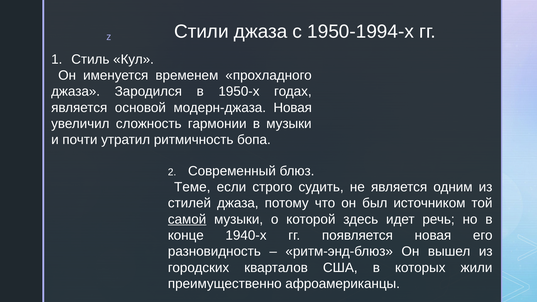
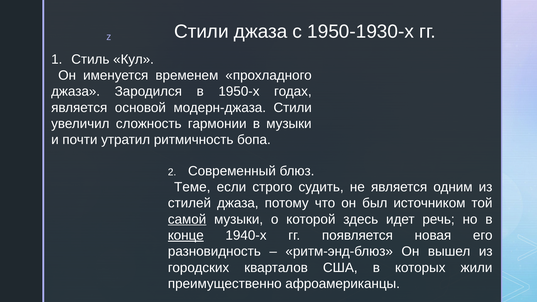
1950-1994-х: 1950-1994-х -> 1950-1930-х
модерн-джаза Новая: Новая -> Стили
конце underline: none -> present
